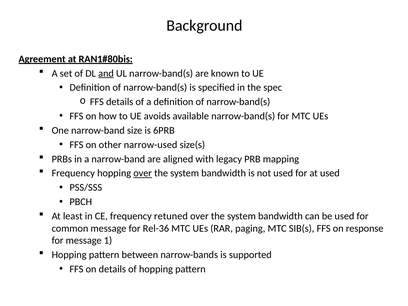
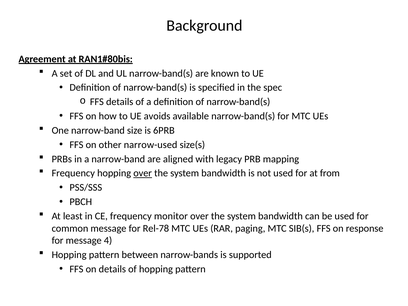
and underline: present -> none
at used: used -> from
retuned: retuned -> monitor
Rel-36: Rel-36 -> Rel-78
1: 1 -> 4
